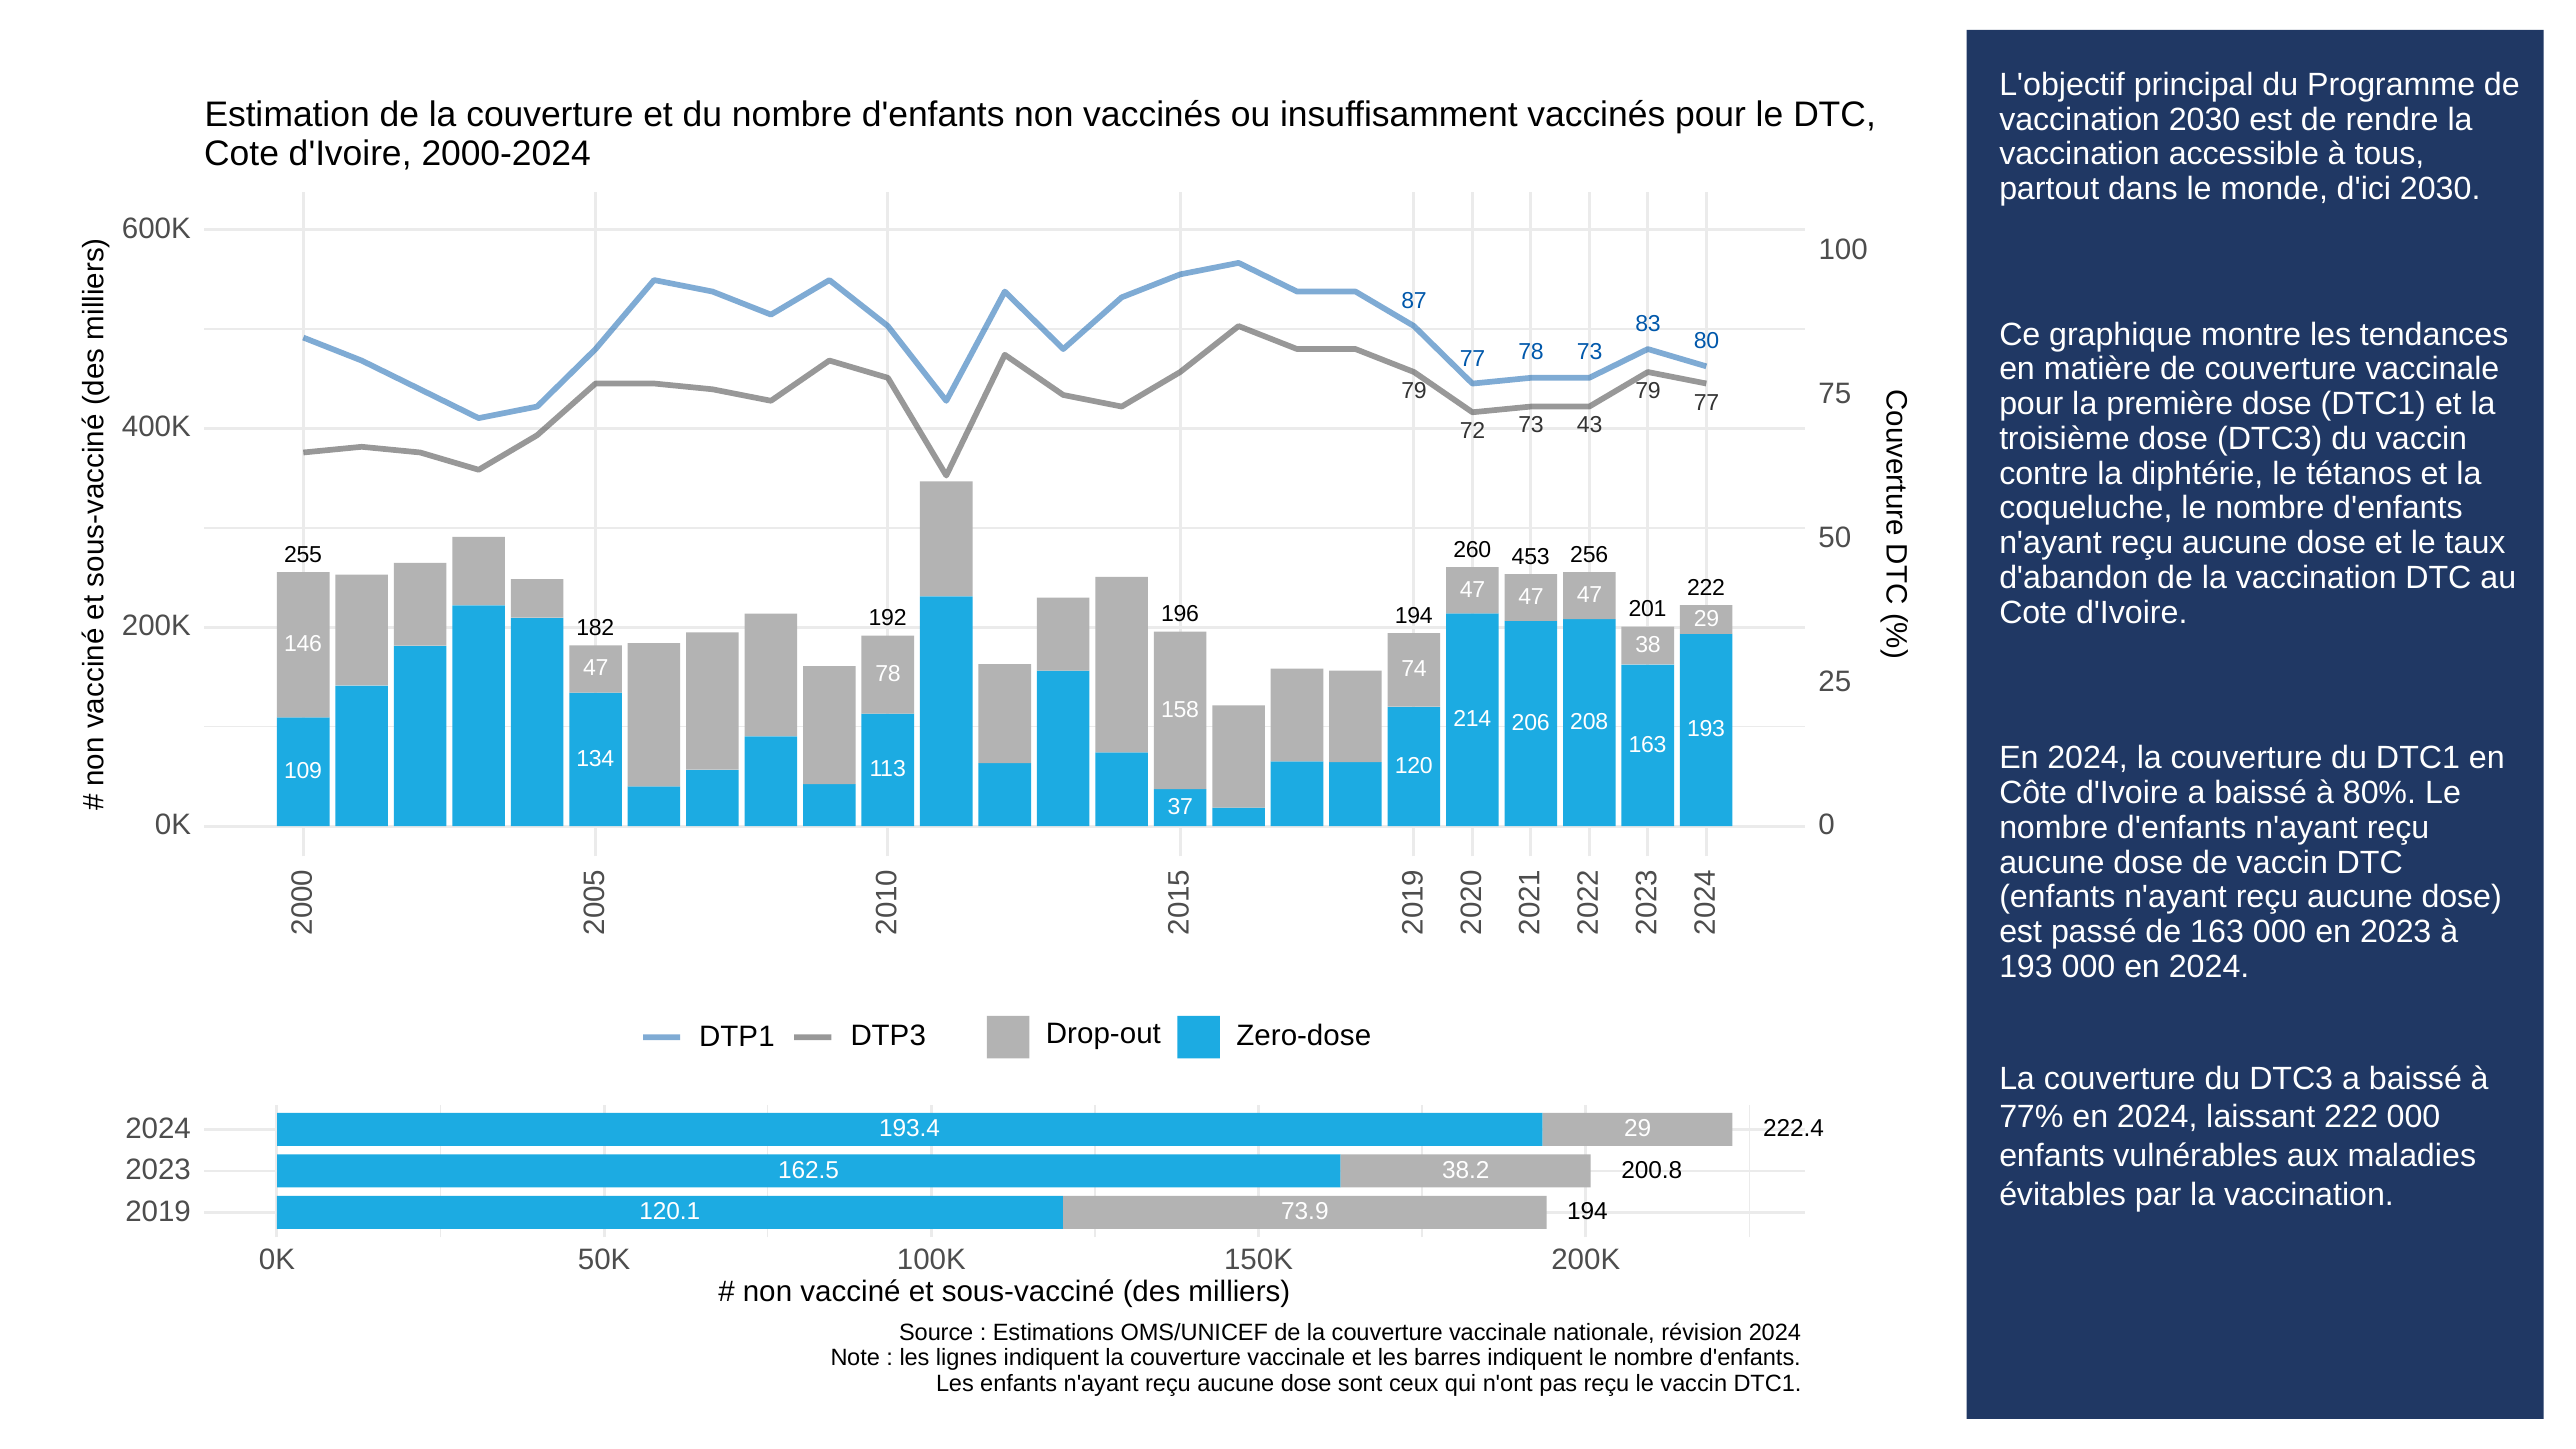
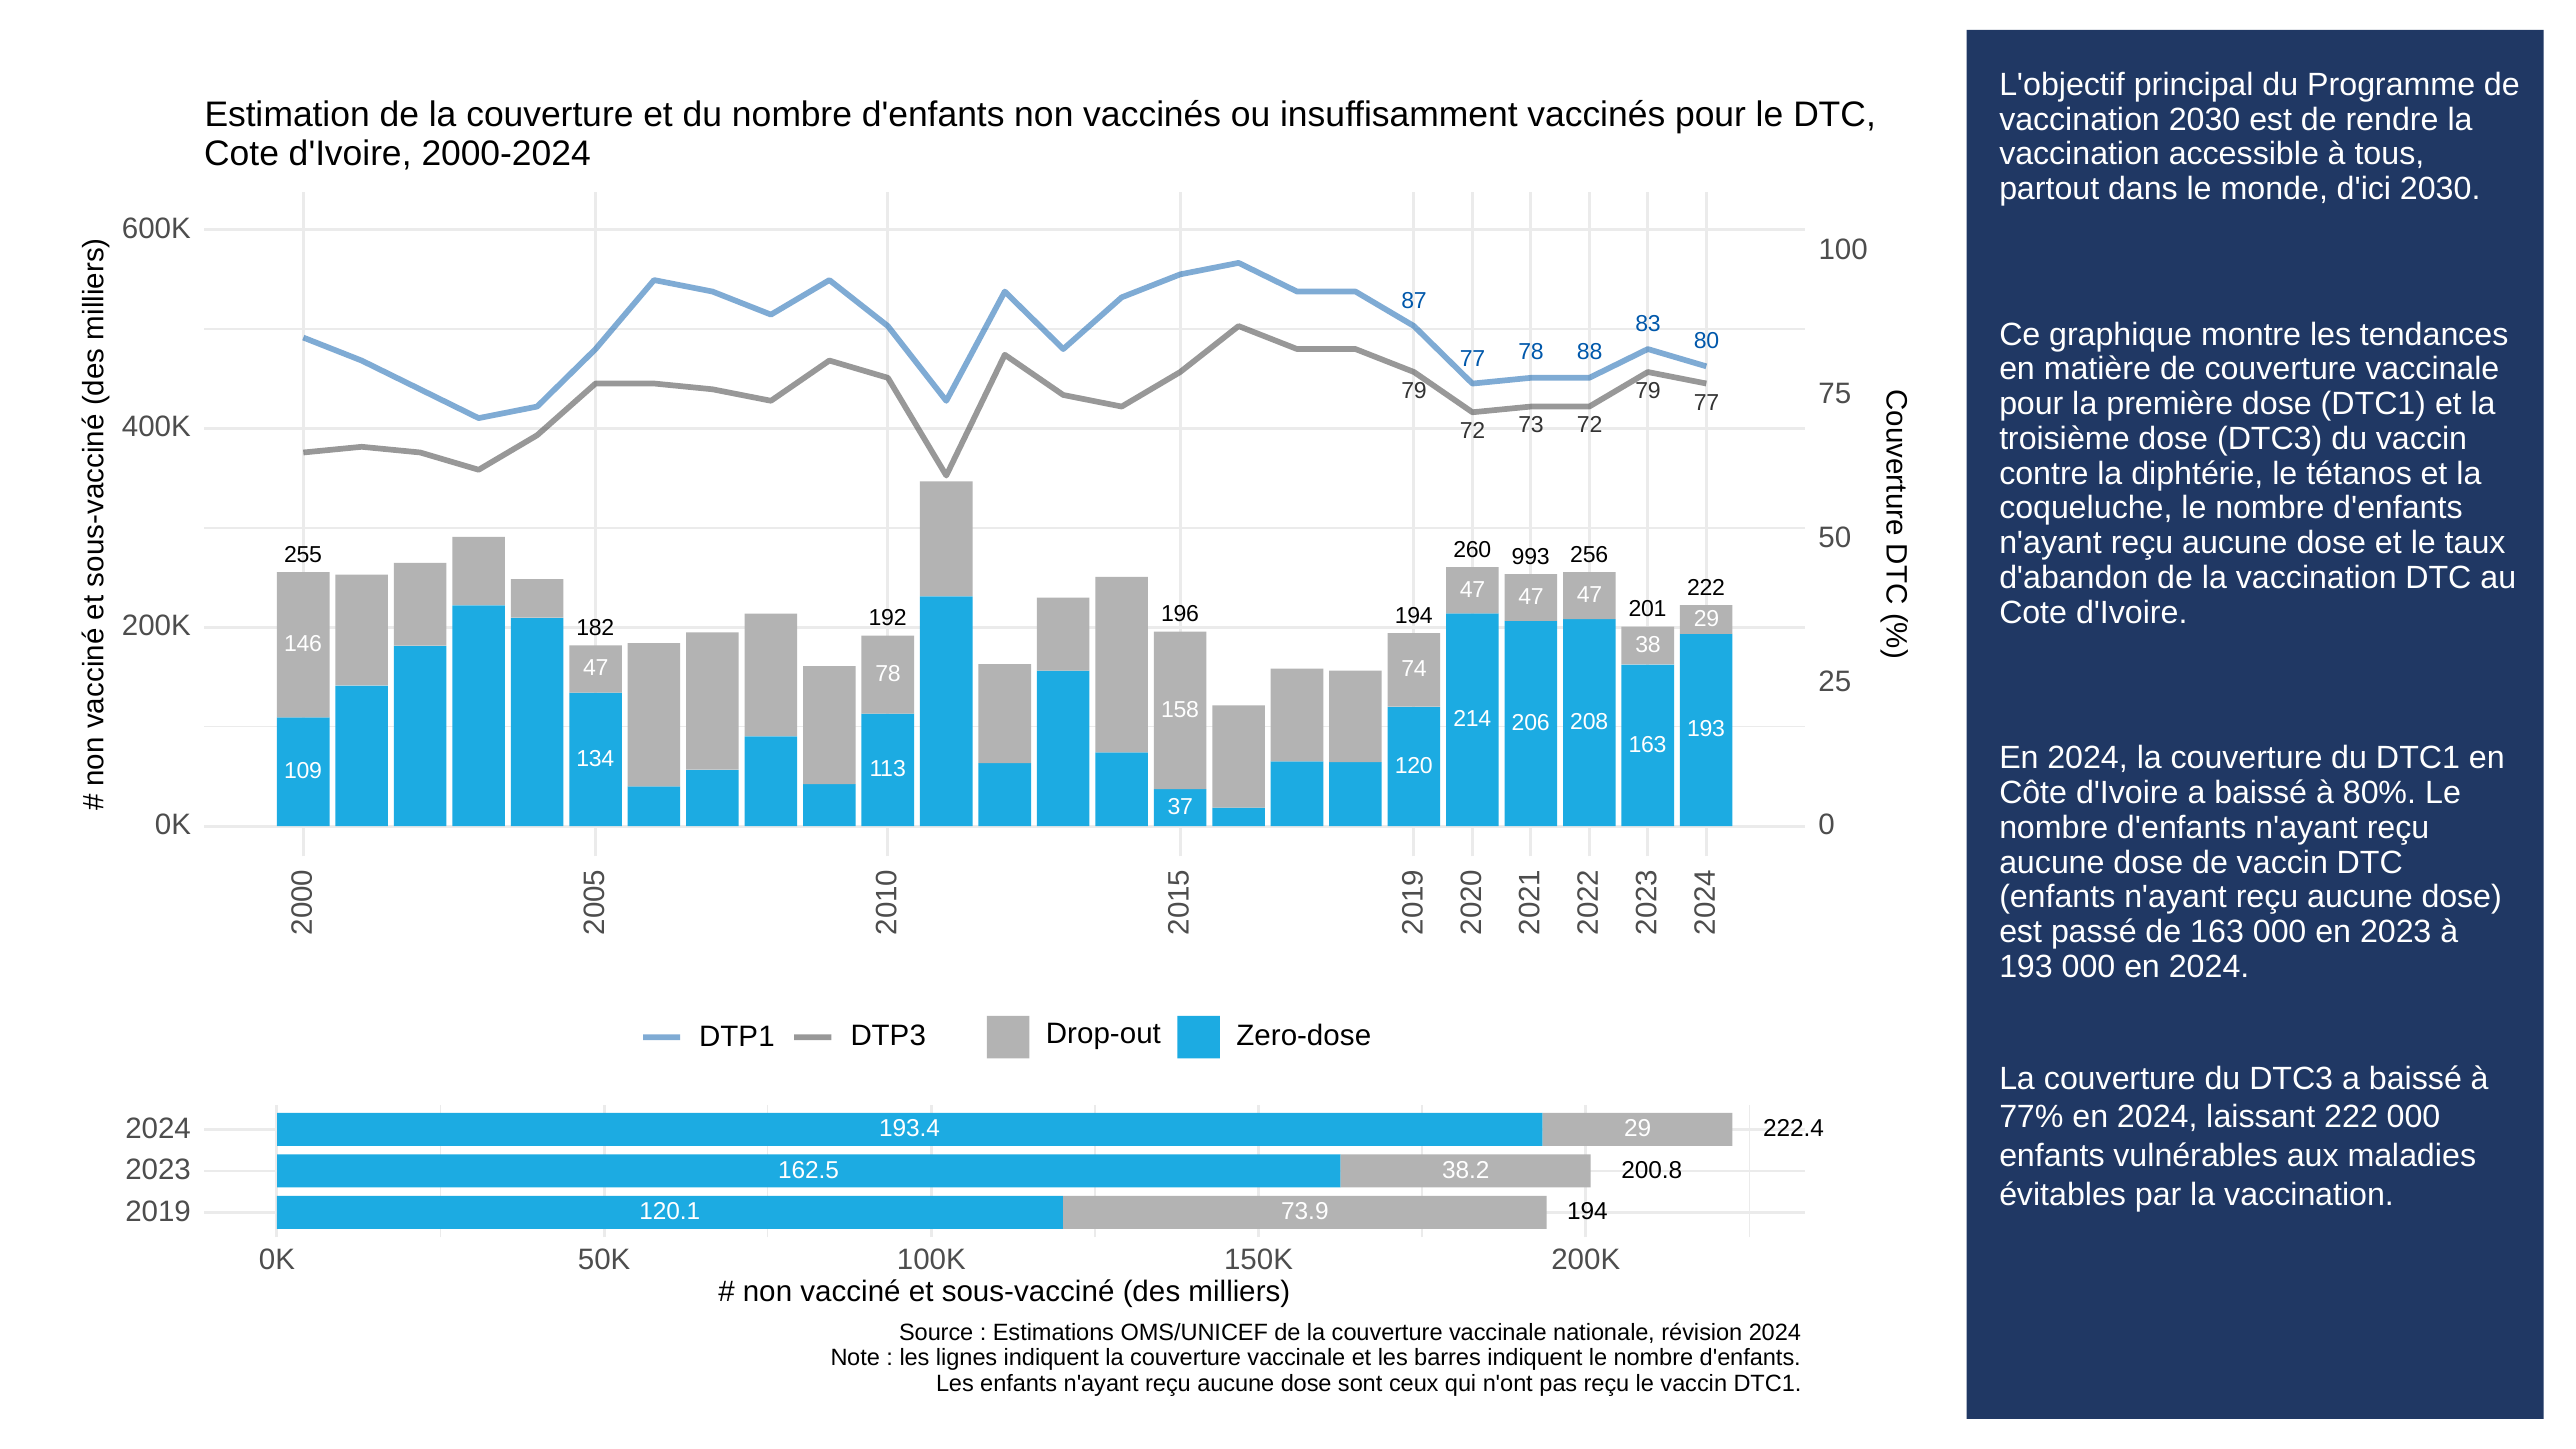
78 73: 73 -> 88
73 43: 43 -> 72
453: 453 -> 993
